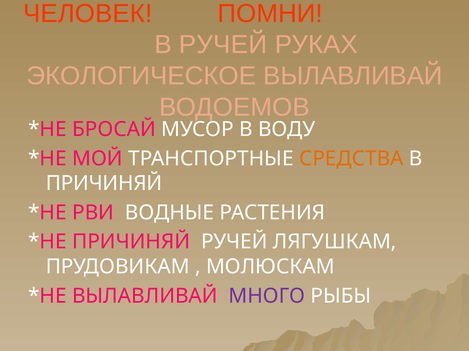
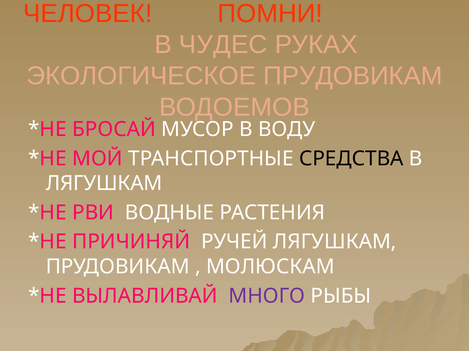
В РУЧЕЙ: РУЧЕЙ -> ЧУДЕС
ЭКОЛОГИЧЕСКОЕ ВЫЛАВЛИВАЙ: ВЫЛАВЛИВАЙ -> ПРУДОВИКАМ
СРЕДСТВА colour: orange -> black
ПРИЧИНЯЙ at (104, 184): ПРИЧИНЯЙ -> ЛЯГУШКАМ
